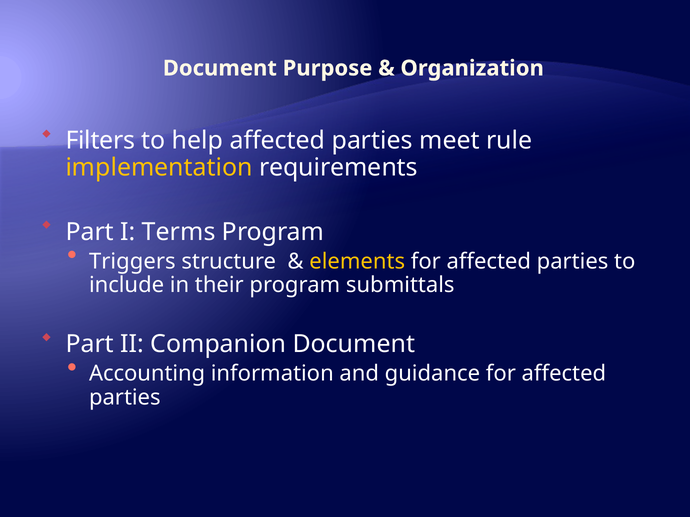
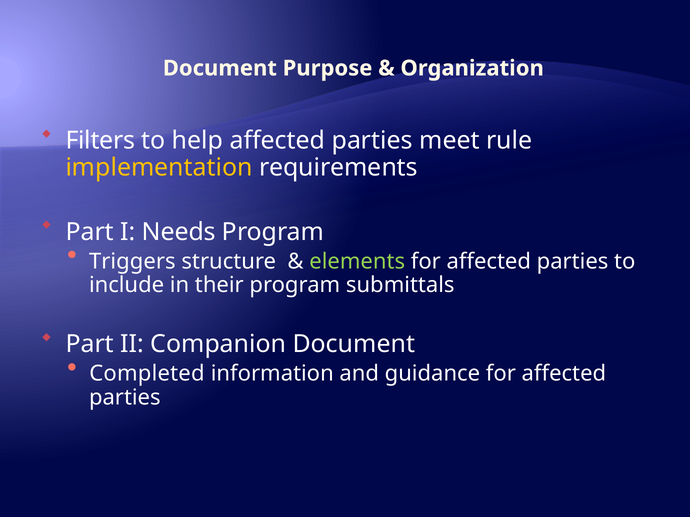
Terms: Terms -> Needs
elements colour: yellow -> light green
Accounting: Accounting -> Completed
